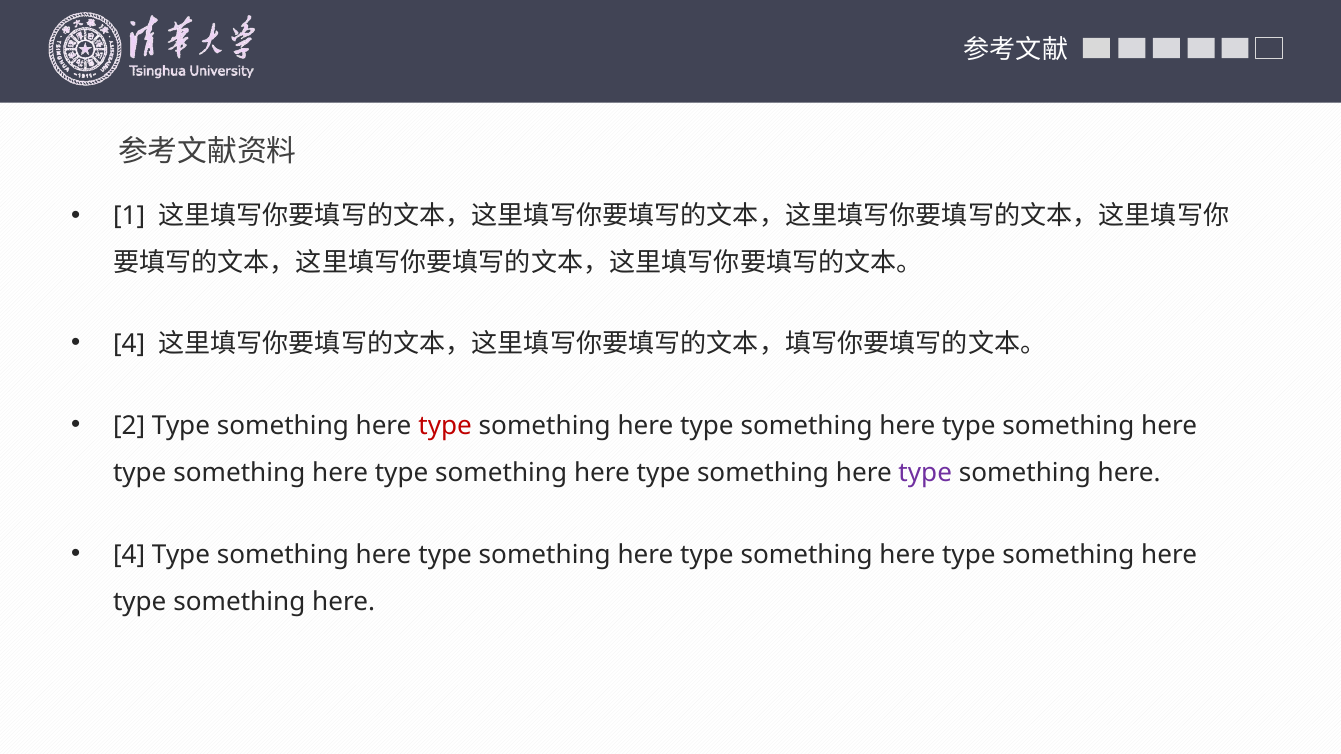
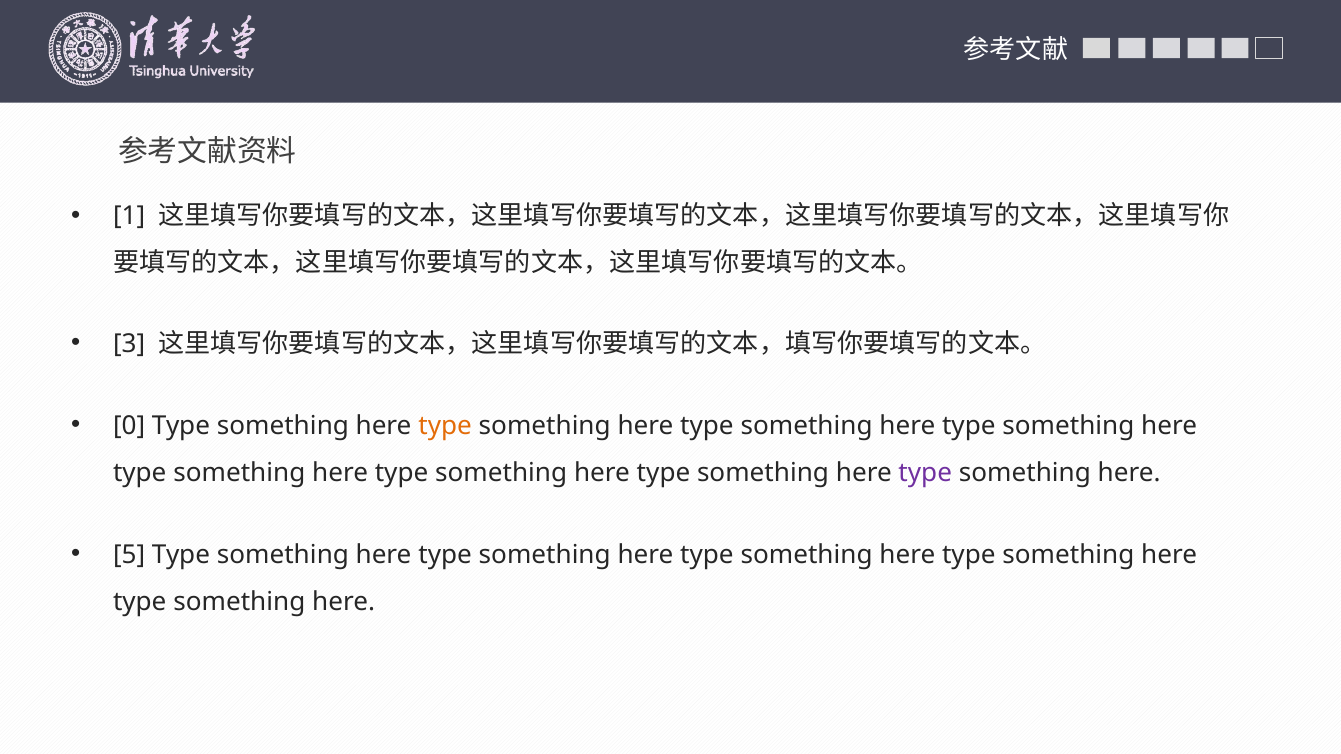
4 at (129, 344): 4 -> 3
2: 2 -> 0
type at (445, 426) colour: red -> orange
4 at (129, 555): 4 -> 5
